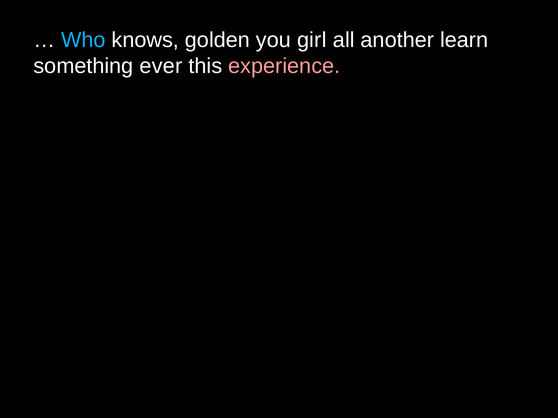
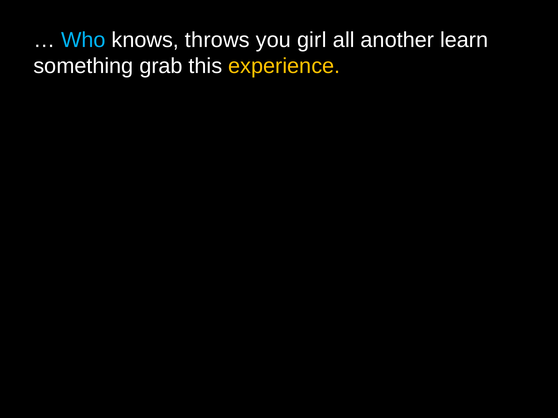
golden: golden -> throws
ever: ever -> grab
experience colour: pink -> yellow
